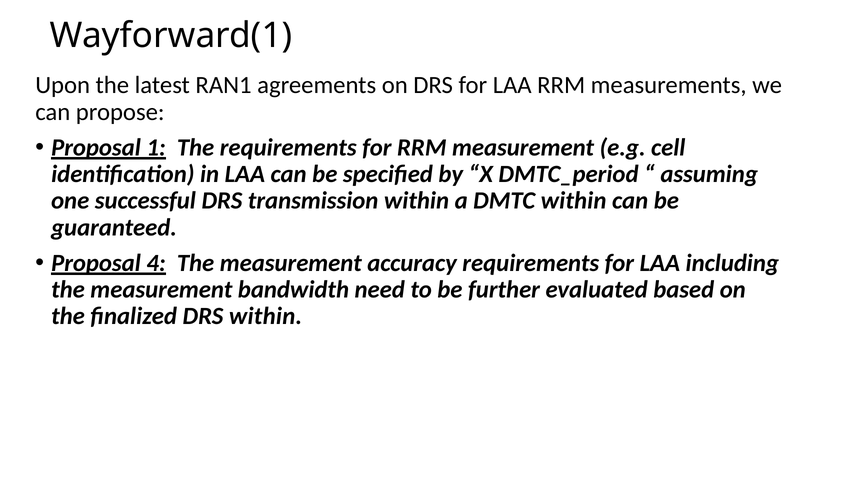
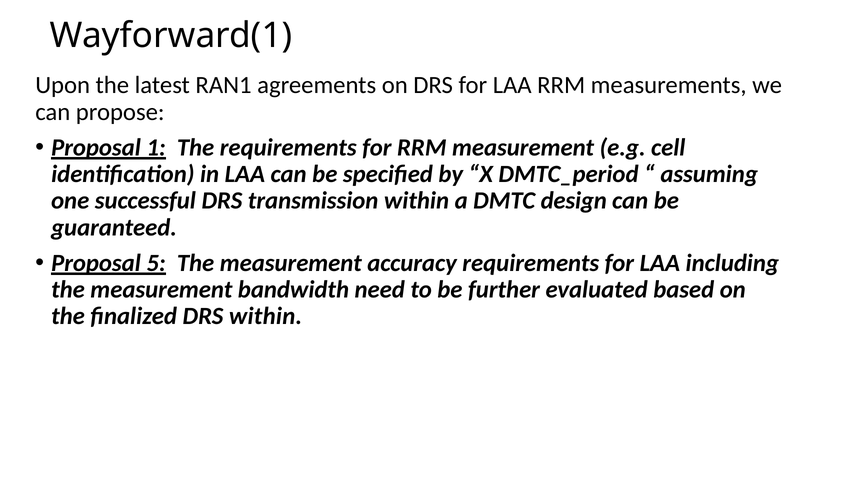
DMTC within: within -> design
4: 4 -> 5
